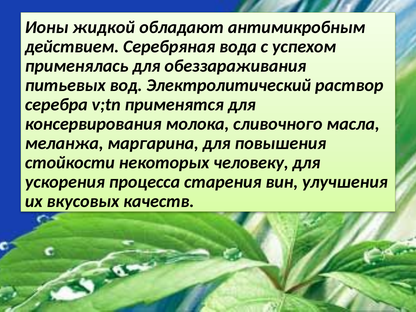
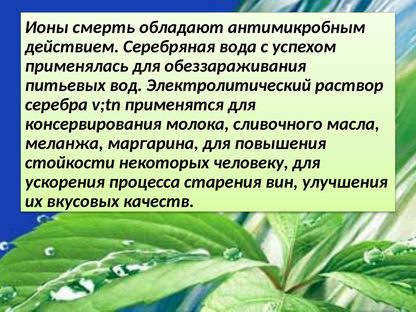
жидкой: жидкой -> смерть
